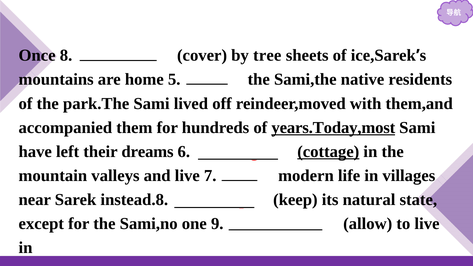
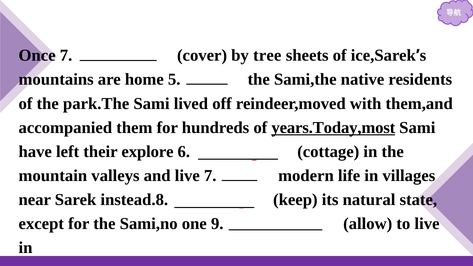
Once 8: 8 -> 7
dreams: dreams -> explore
cottage underline: present -> none
